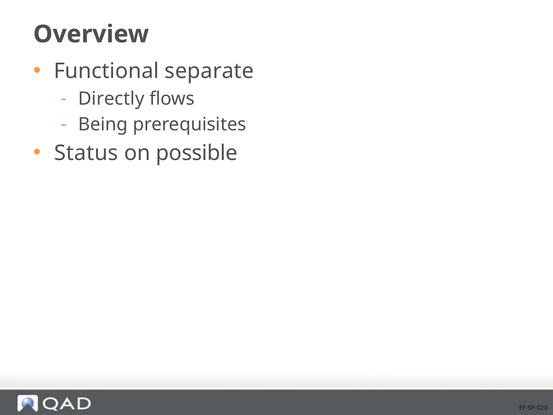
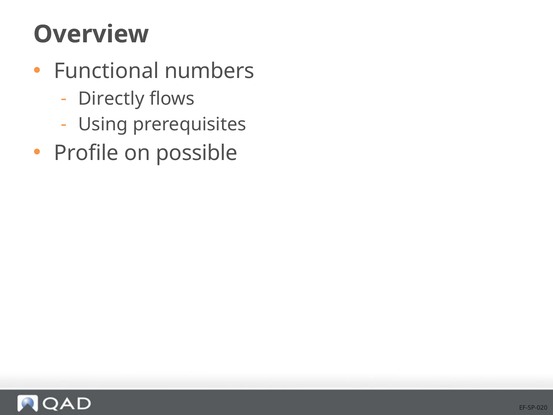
separate: separate -> numbers
Being: Being -> Using
Status: Status -> Profile
